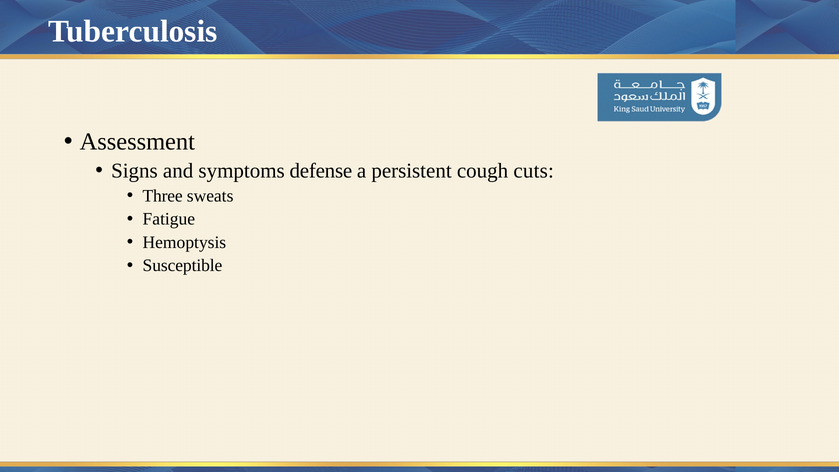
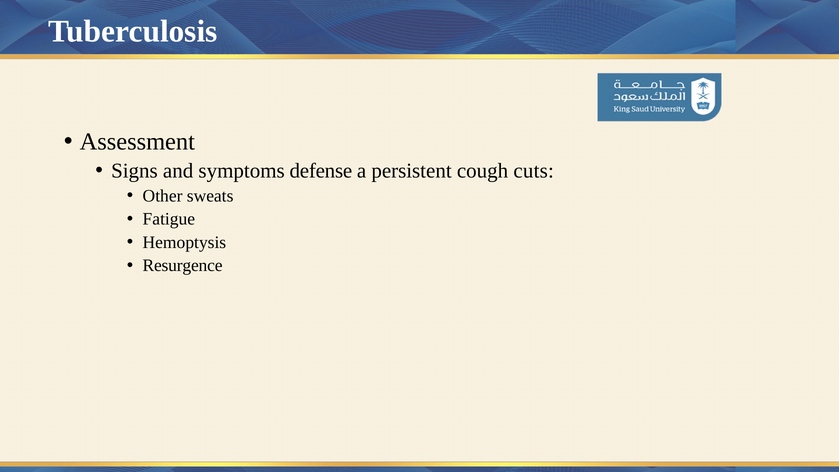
Three: Three -> Other
Susceptible: Susceptible -> Resurgence
